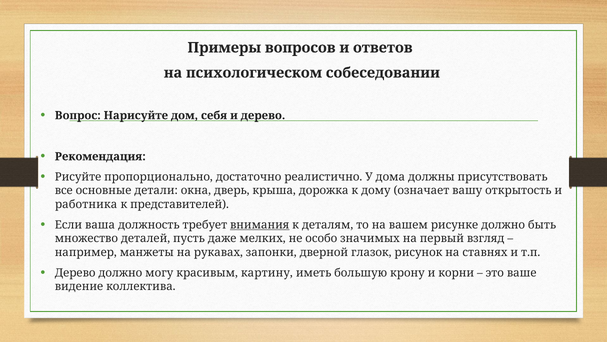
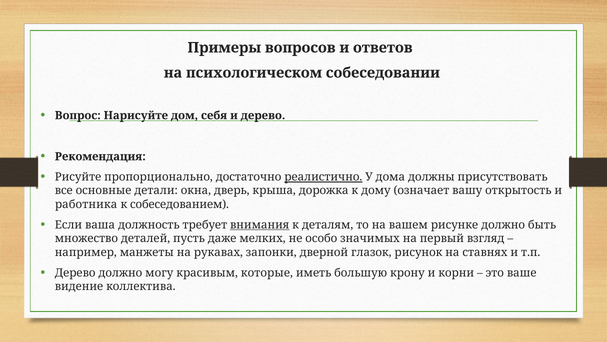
реалистично underline: none -> present
представителей: представителей -> собеседованием
картину: картину -> которые
